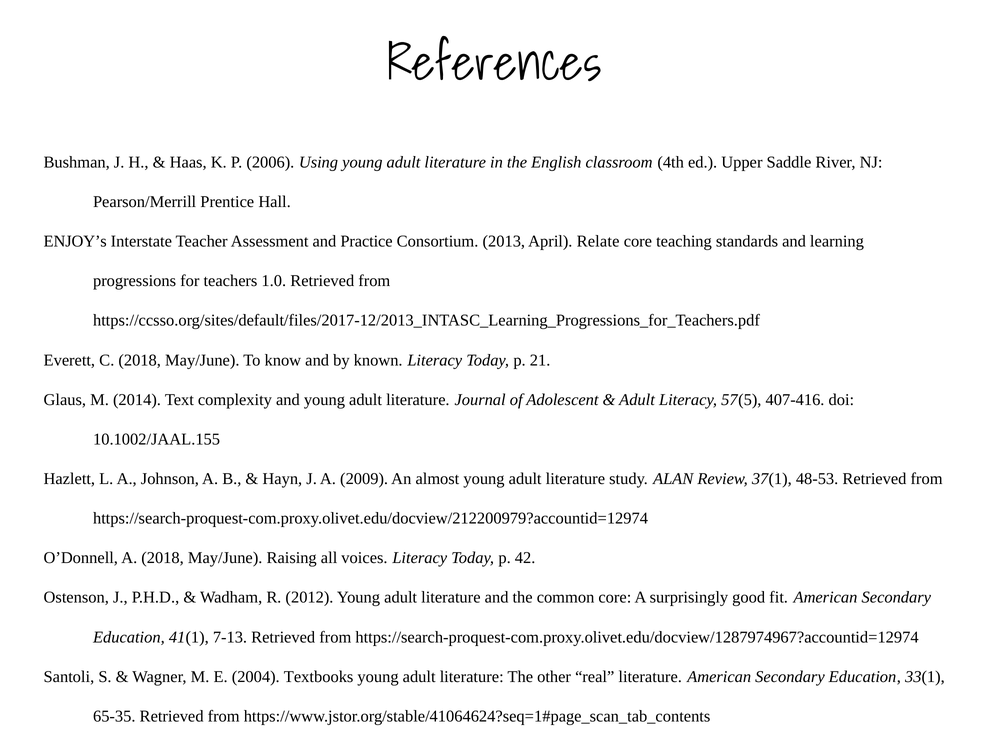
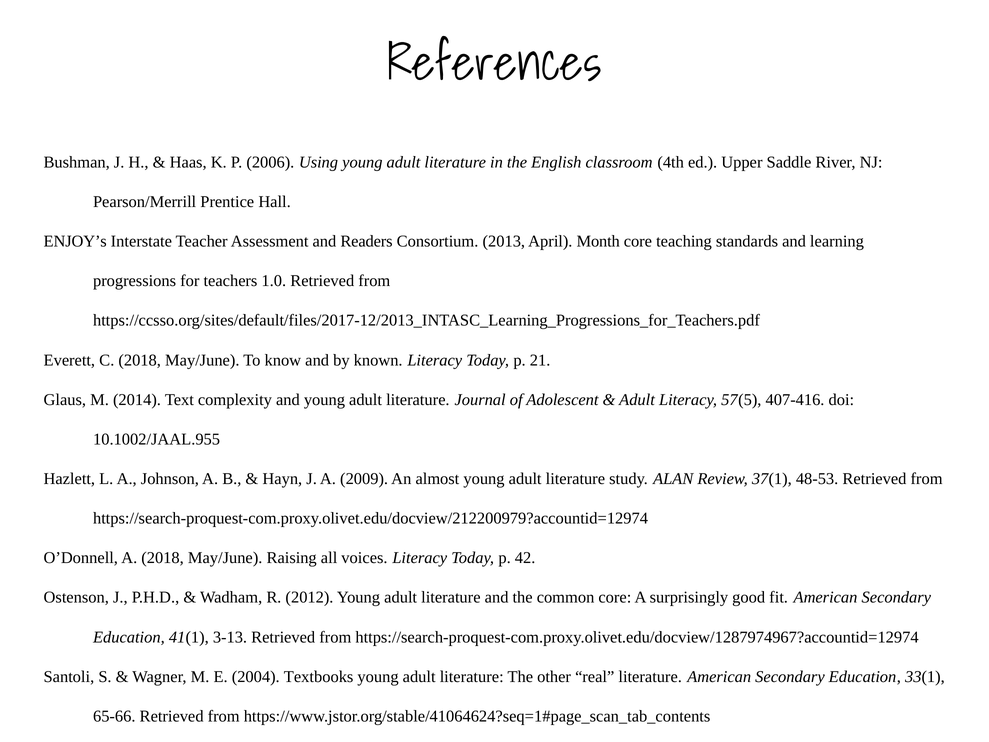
Practice: Practice -> Readers
Relate: Relate -> Month
10.1002/JAAL.155: 10.1002/JAAL.155 -> 10.1002/JAAL.955
7-13: 7-13 -> 3-13
65-35: 65-35 -> 65-66
